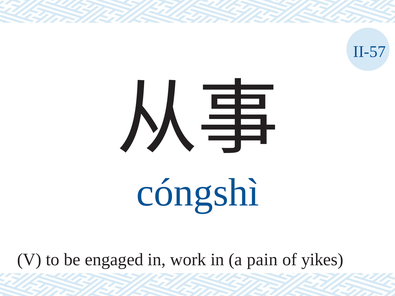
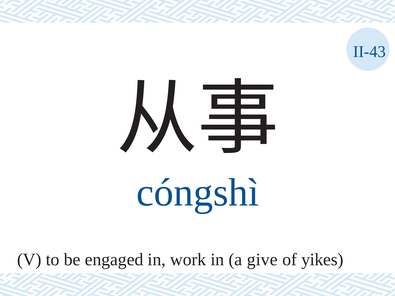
II-57: II-57 -> II-43
pain: pain -> give
